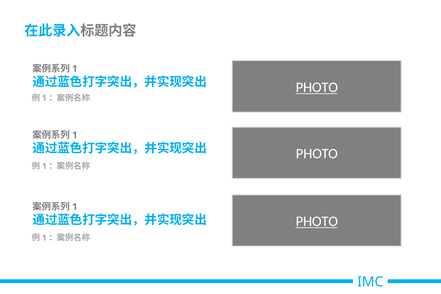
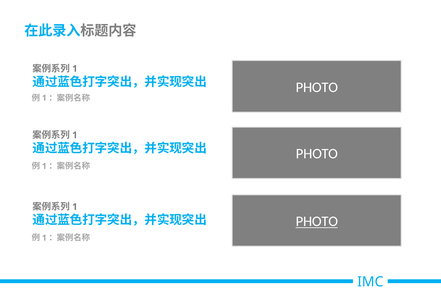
PHOTO at (317, 87) underline: present -> none
